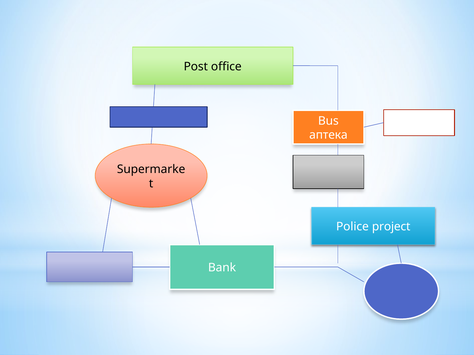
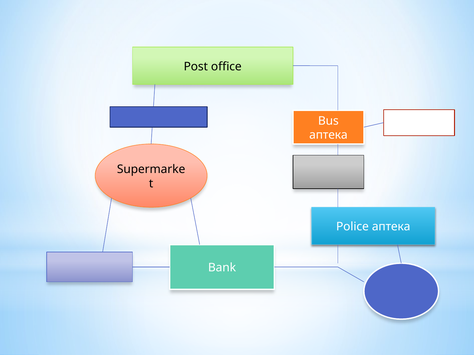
Police project: project -> аптека
